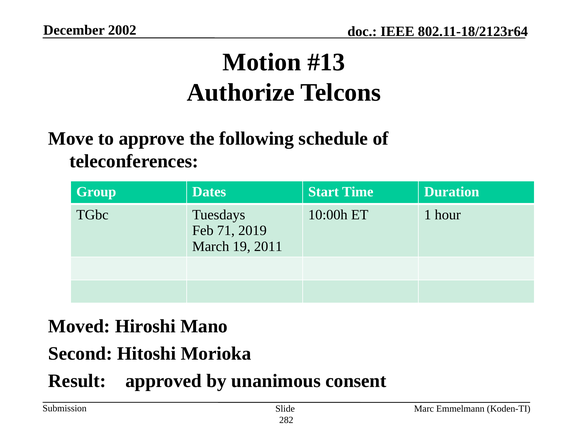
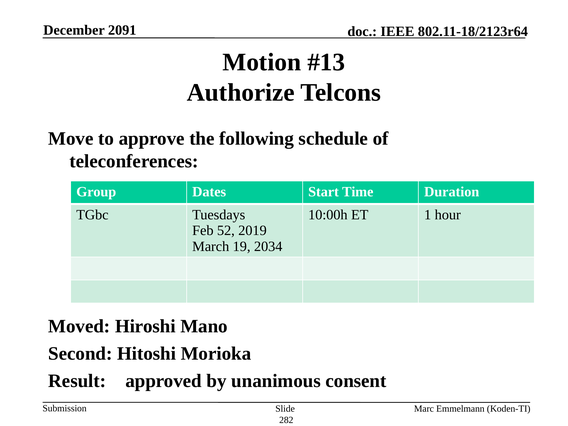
2002: 2002 -> 2091
71: 71 -> 52
2011: 2011 -> 2034
